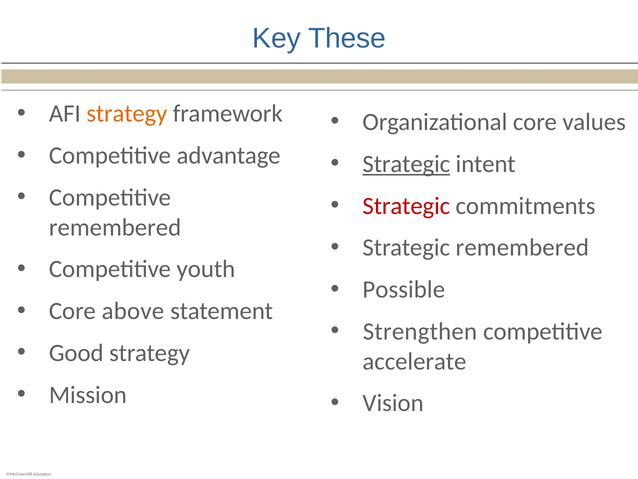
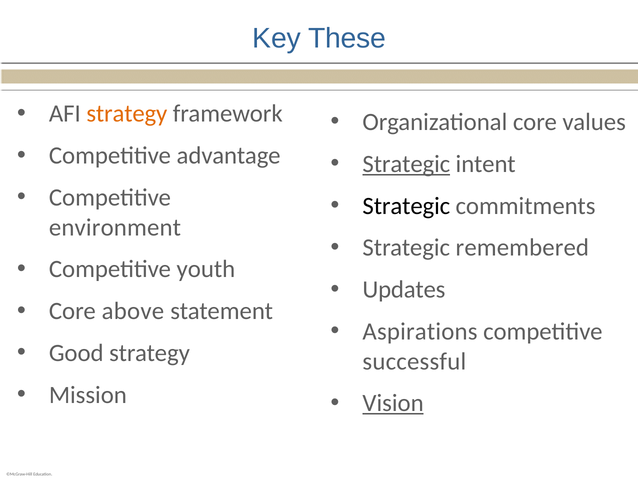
Strategic at (406, 206) colour: red -> black
remembered at (115, 227): remembered -> environment
Possible: Possible -> Updates
Strengthen: Strengthen -> Aspirations
accelerate: accelerate -> successful
Vision underline: none -> present
